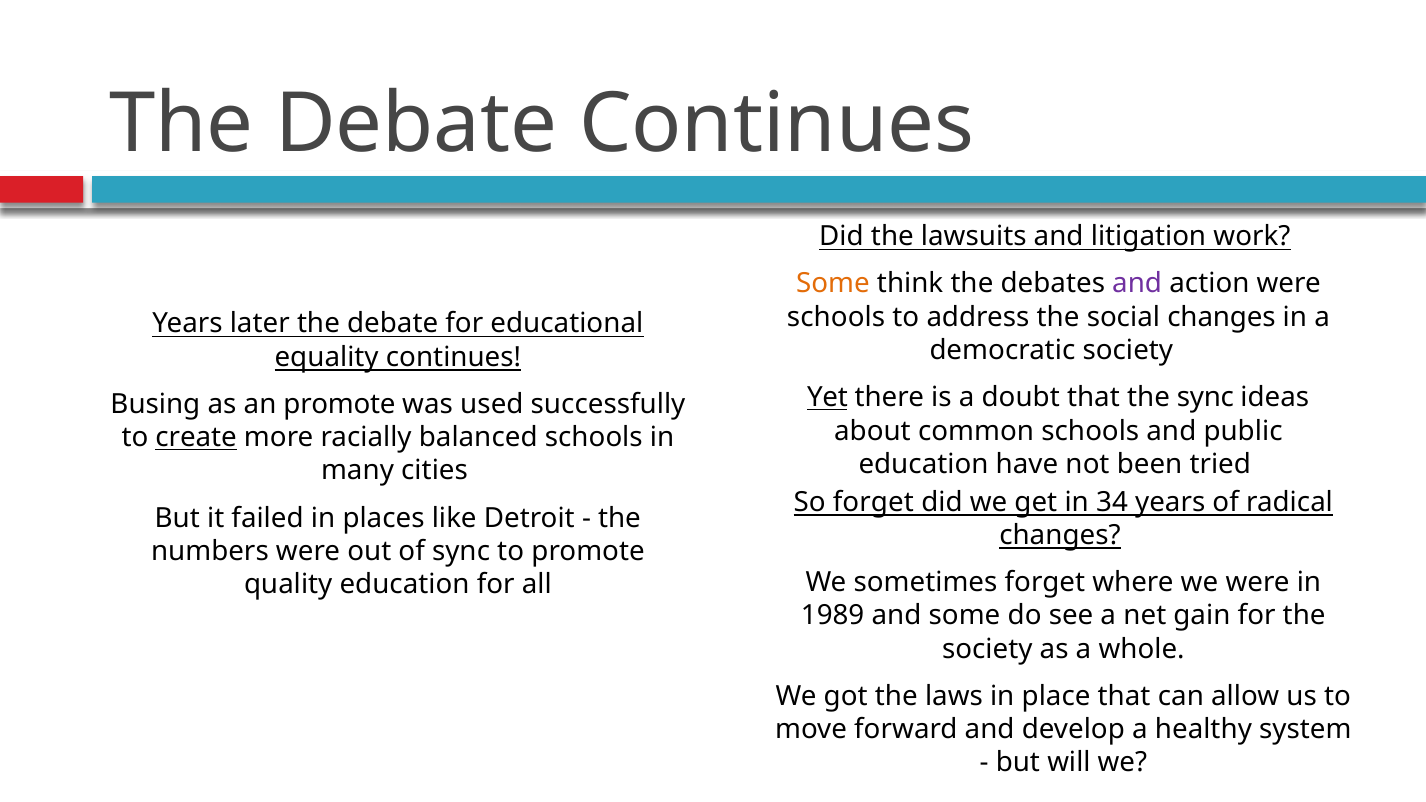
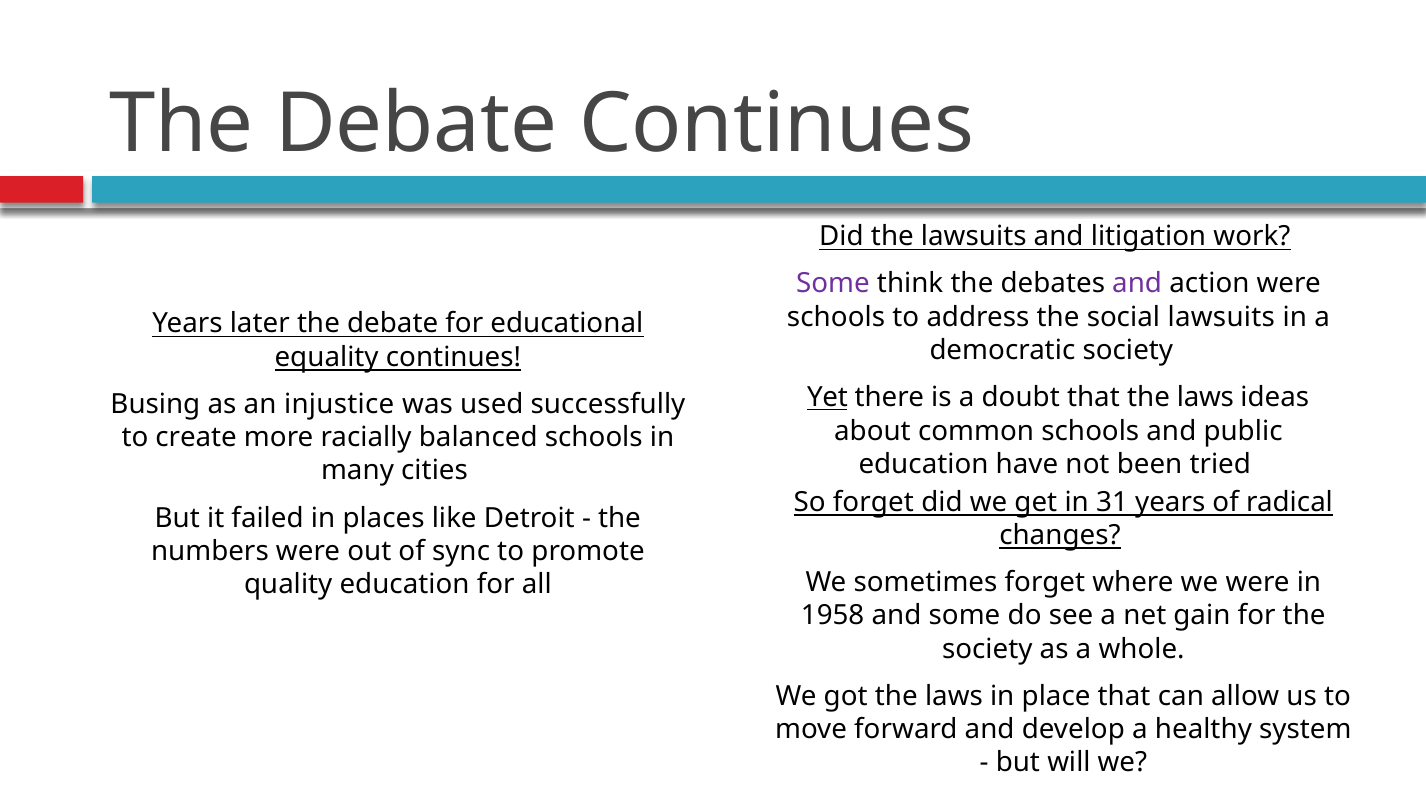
Some at (833, 284) colour: orange -> purple
social changes: changes -> lawsuits
that the sync: sync -> laws
an promote: promote -> injustice
create underline: present -> none
34: 34 -> 31
1989: 1989 -> 1958
